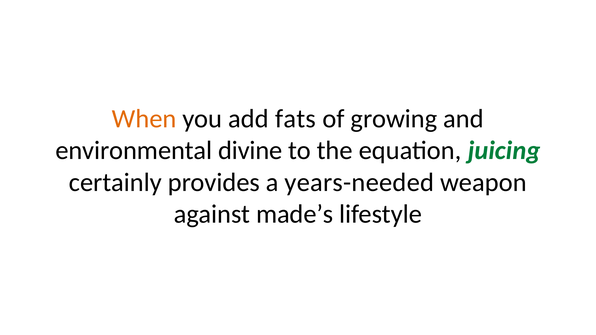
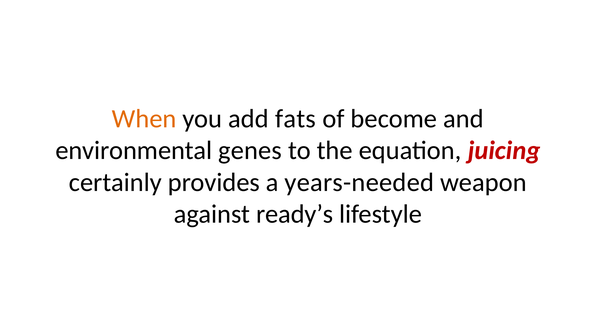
growing: growing -> become
divine: divine -> genes
juicing colour: green -> red
made’s: made’s -> ready’s
